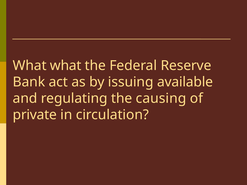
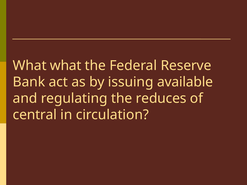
causing: causing -> reduces
private: private -> central
